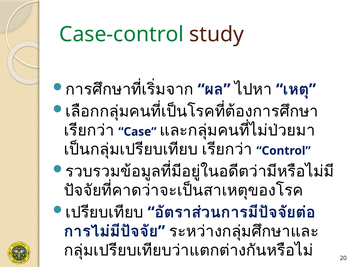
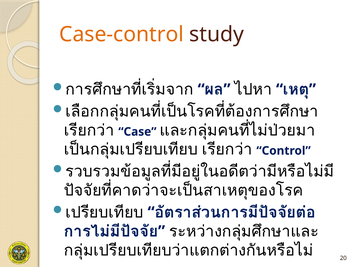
Case-control colour: green -> orange
